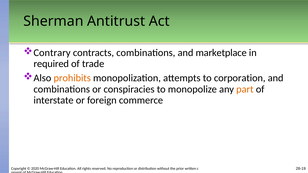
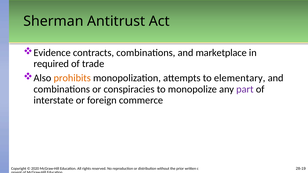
Contrary: Contrary -> Evidence
corporation: corporation -> elementary
part colour: orange -> purple
